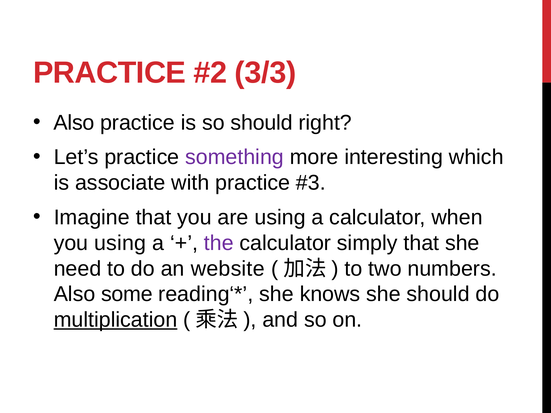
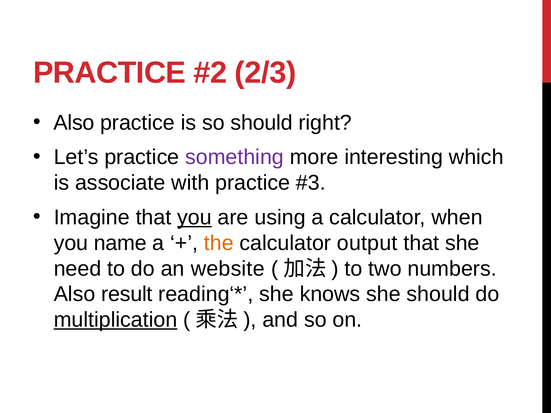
3/3: 3/3 -> 2/3
you at (195, 217) underline: none -> present
you using: using -> name
the colour: purple -> orange
simply: simply -> output
some: some -> result
